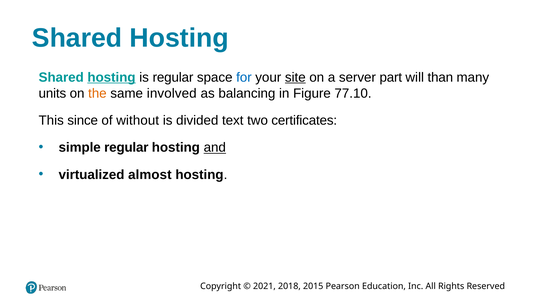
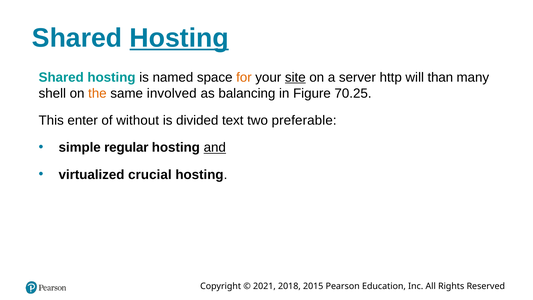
Hosting at (179, 38) underline: none -> present
hosting at (111, 77) underline: present -> none
is regular: regular -> named
for colour: blue -> orange
part: part -> http
units: units -> shell
77.10: 77.10 -> 70.25
since: since -> enter
certificates: certificates -> preferable
almost: almost -> crucial
